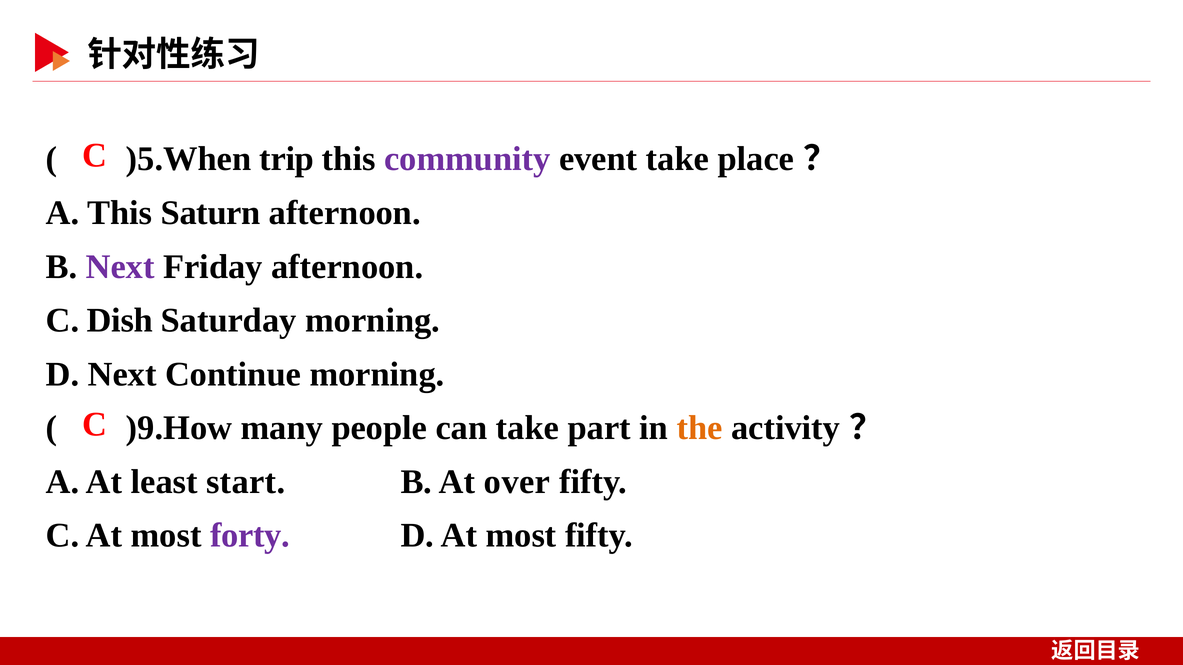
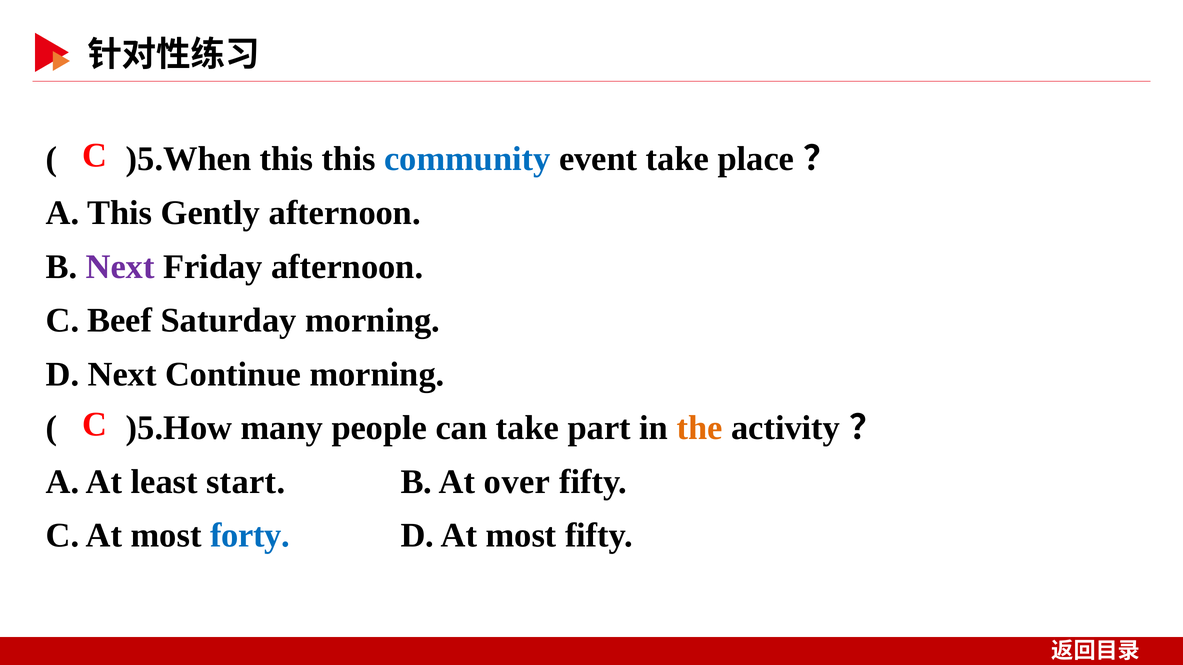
)5.When trip: trip -> this
community colour: purple -> blue
Saturn: Saturn -> Gently
Dish: Dish -> Beef
)9.How: )9.How -> )5.How
forty colour: purple -> blue
